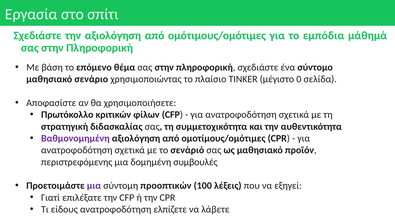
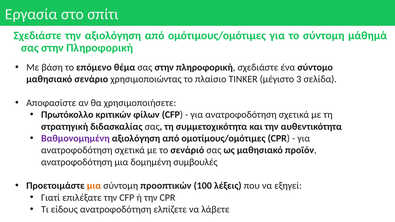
το εμπόδια: εμπόδια -> σύντομη
0: 0 -> 3
περιστρεφόμενης at (77, 162): περιστρεφόμενης -> ανατροφοδότηση
μια at (94, 186) colour: purple -> orange
